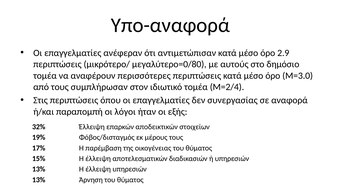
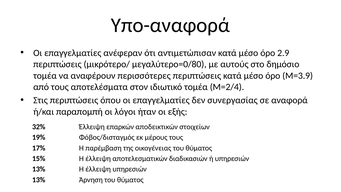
Μ=3.0: Μ=3.0 -> Μ=3.9
συμπλήρωσαν: συμπλήρωσαν -> αποτελέσματα
